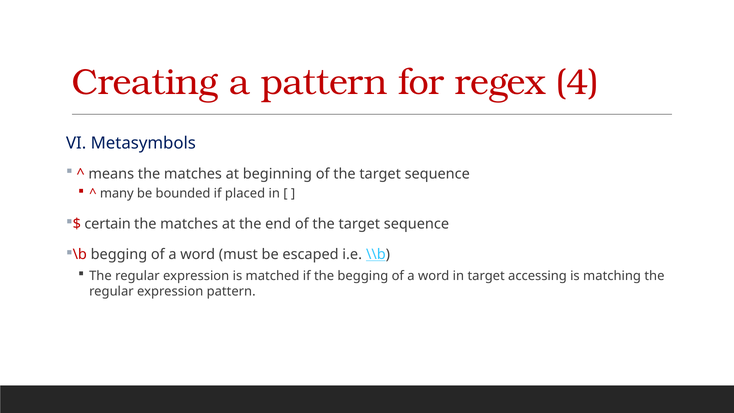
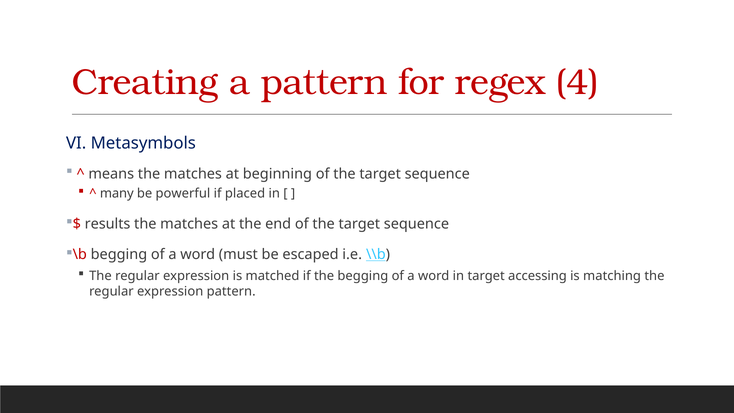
bounded: bounded -> powerful
certain: certain -> results
